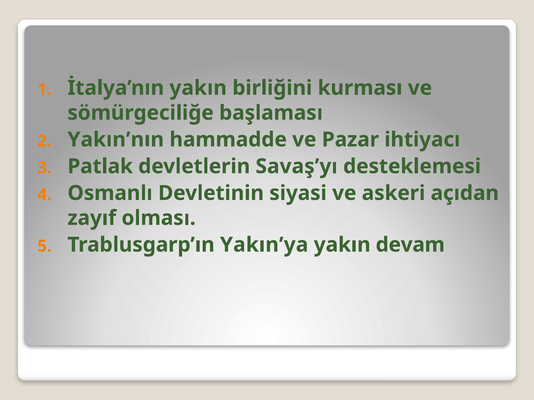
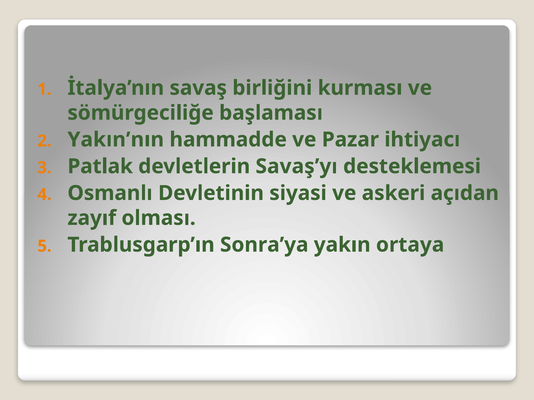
İtalya’nın yakın: yakın -> savaş
Yakın’ya: Yakın’ya -> Sonra’ya
devam: devam -> ortaya
